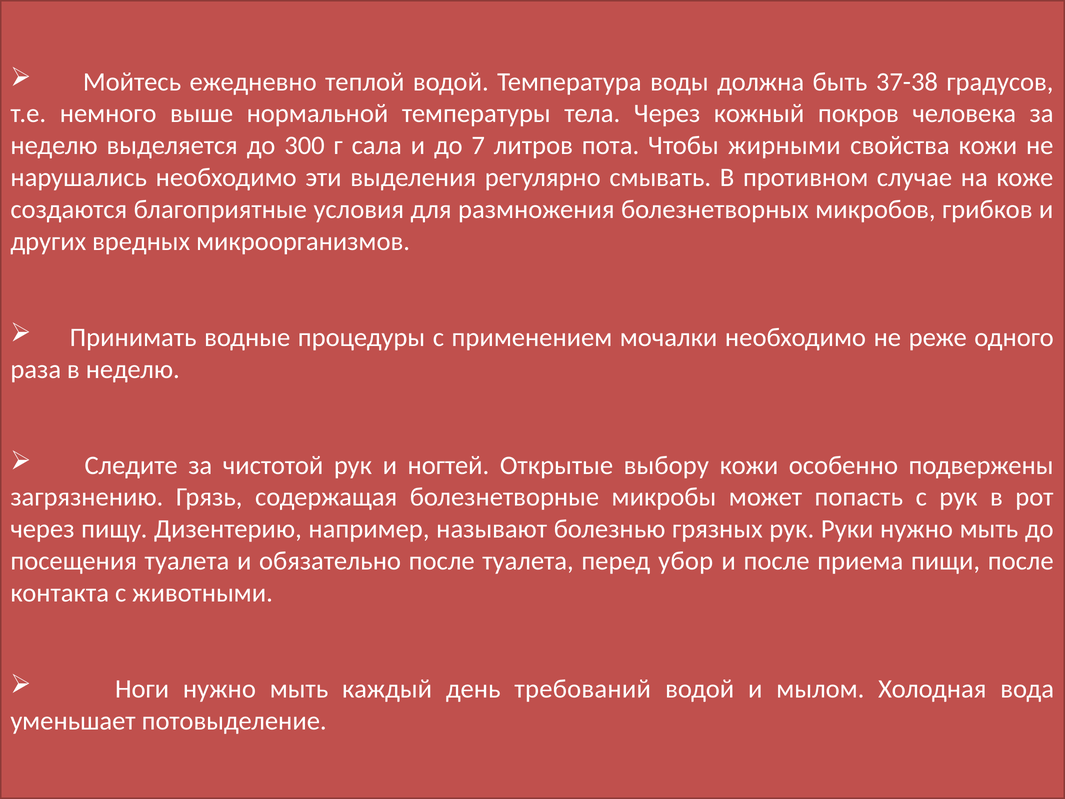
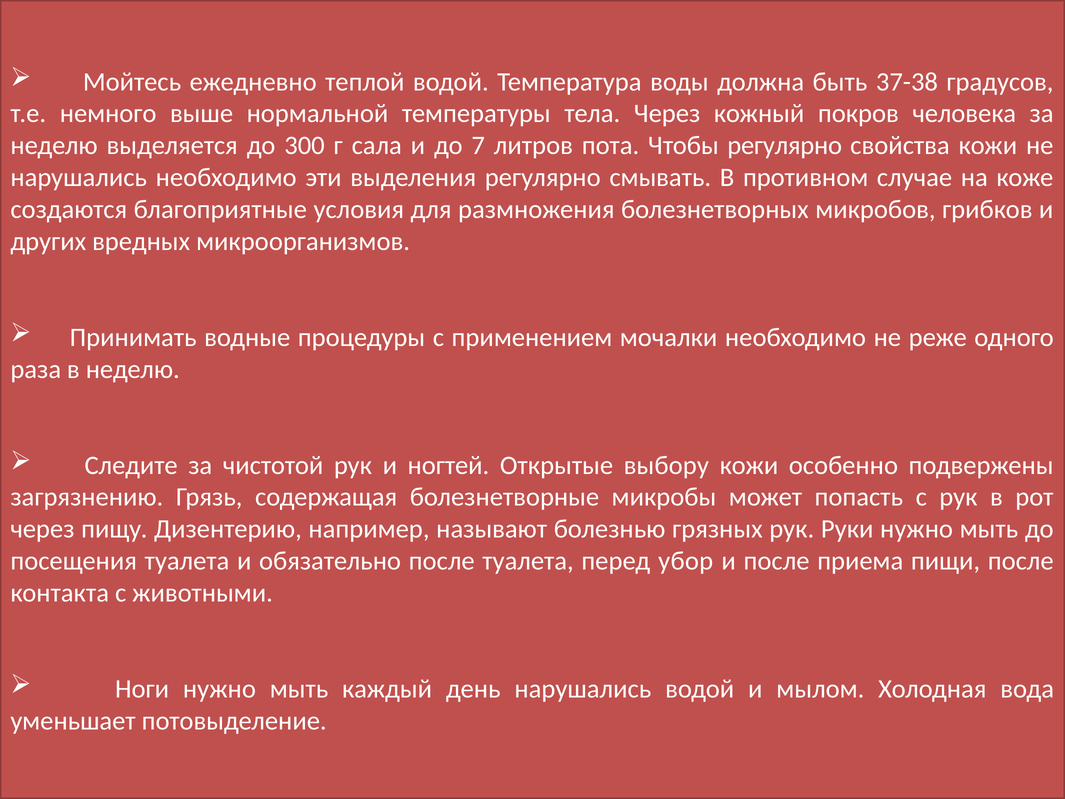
Чтобы жирными: жирными -> регулярно
день требований: требований -> нарушались
